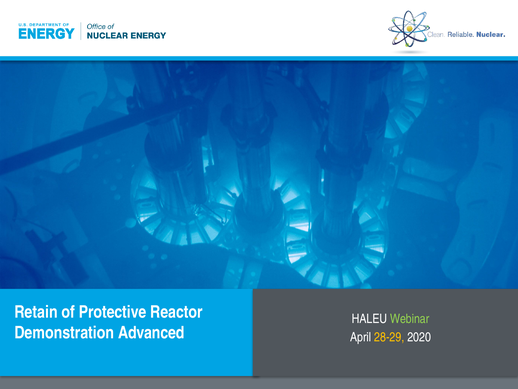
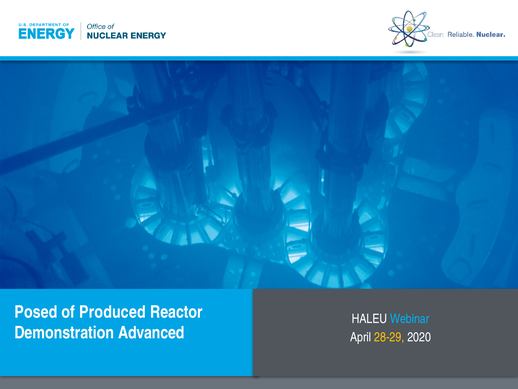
Retain: Retain -> Posed
Protective: Protective -> Produced
Webinar colour: light green -> light blue
